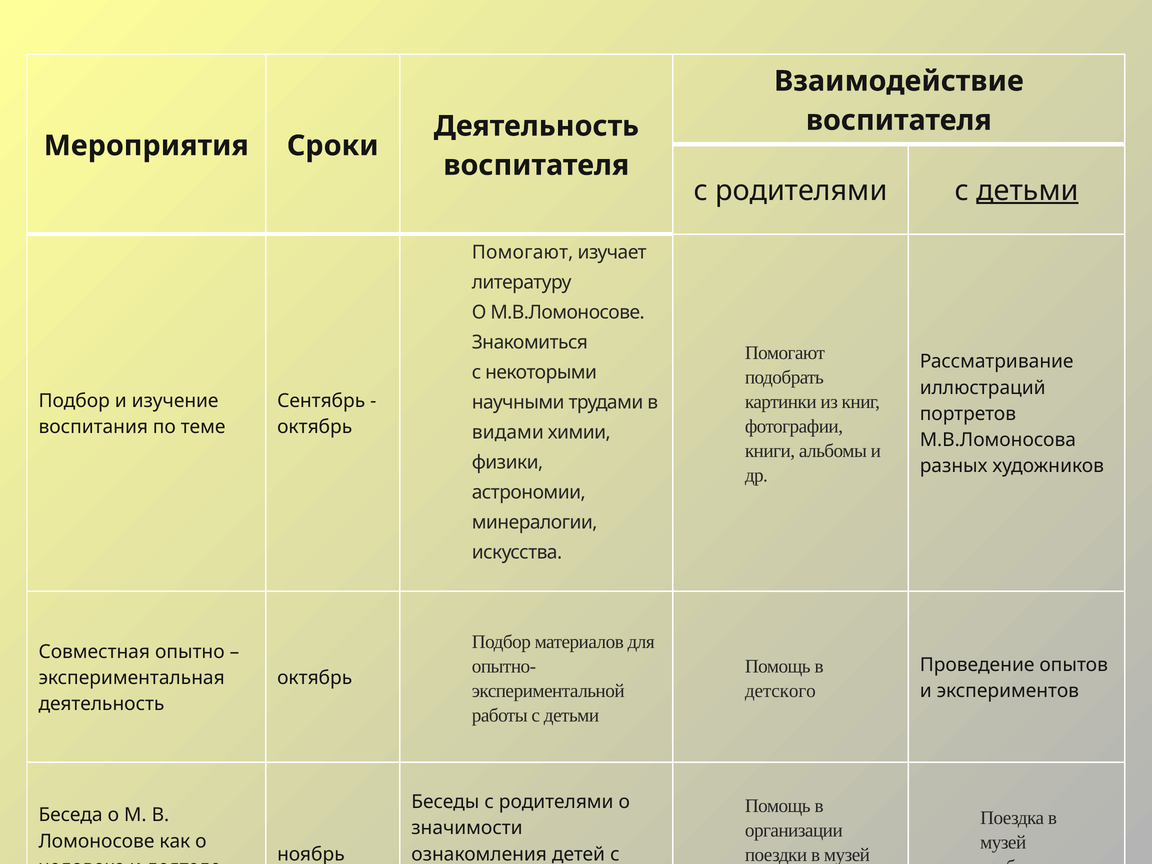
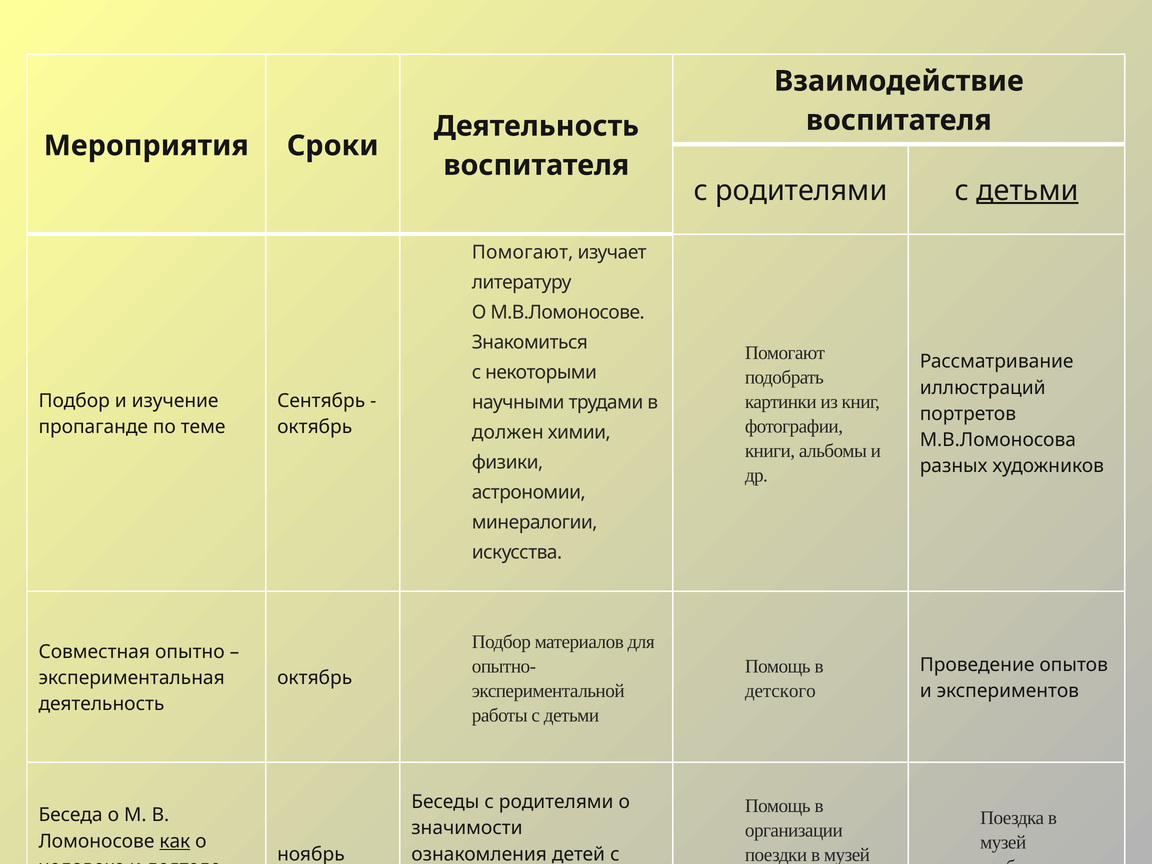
воспитания: воспитания -> пропаганде
видами: видами -> должен
как underline: none -> present
